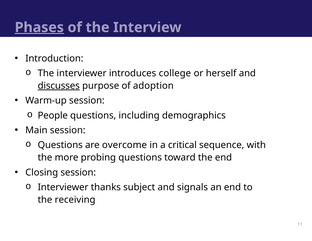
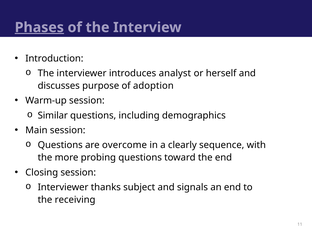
college: college -> analyst
discusses underline: present -> none
People: People -> Similar
critical: critical -> clearly
